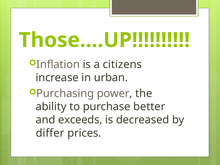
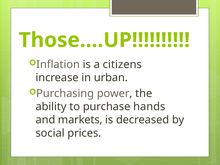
better: better -> hands
exceeds: exceeds -> markets
differ: differ -> social
